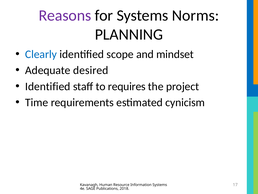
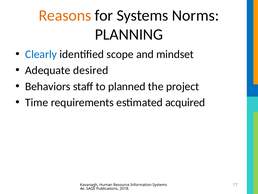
Reasons colour: purple -> orange
Identified at (48, 86): Identified -> Behaviors
requires: requires -> planned
cynicism: cynicism -> acquired
